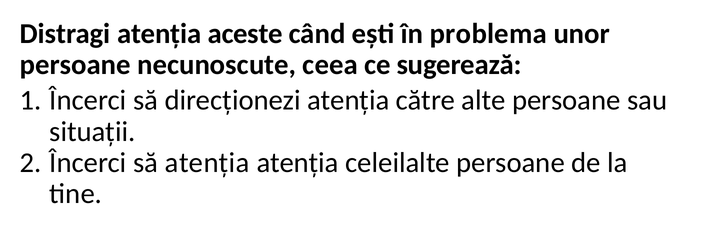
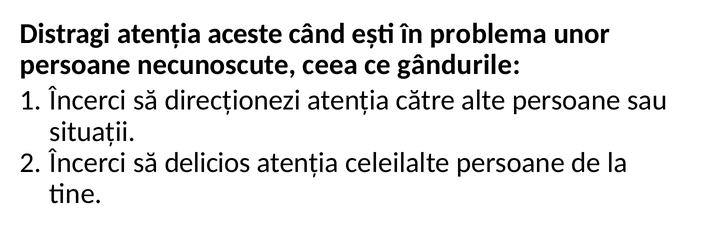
sugerează: sugerează -> gândurile
să atenția: atenția -> delicios
